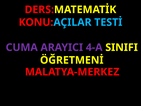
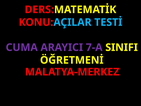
4-A: 4-A -> 7-A
